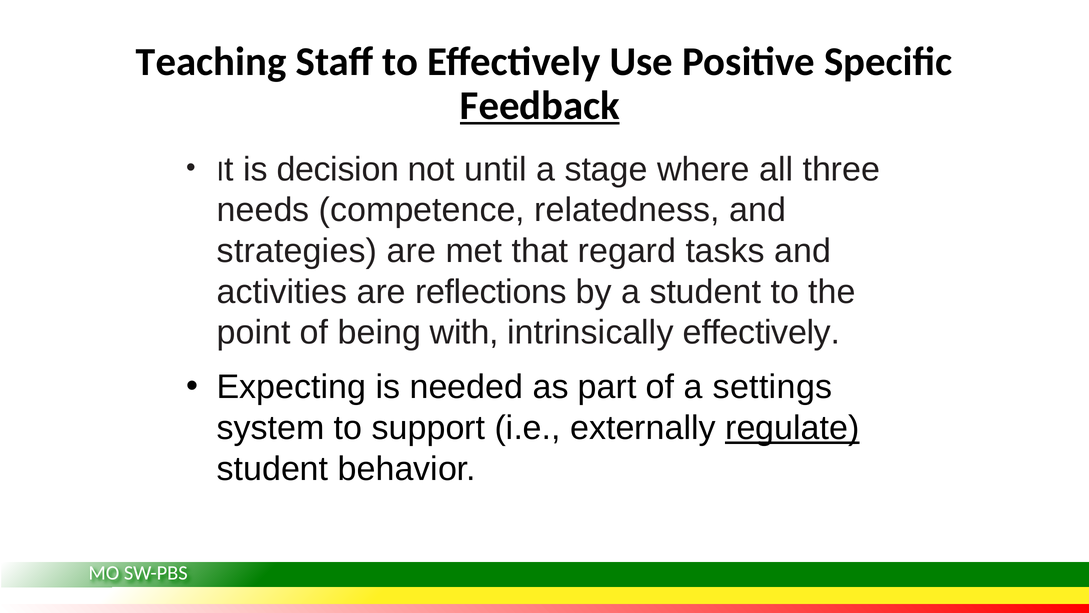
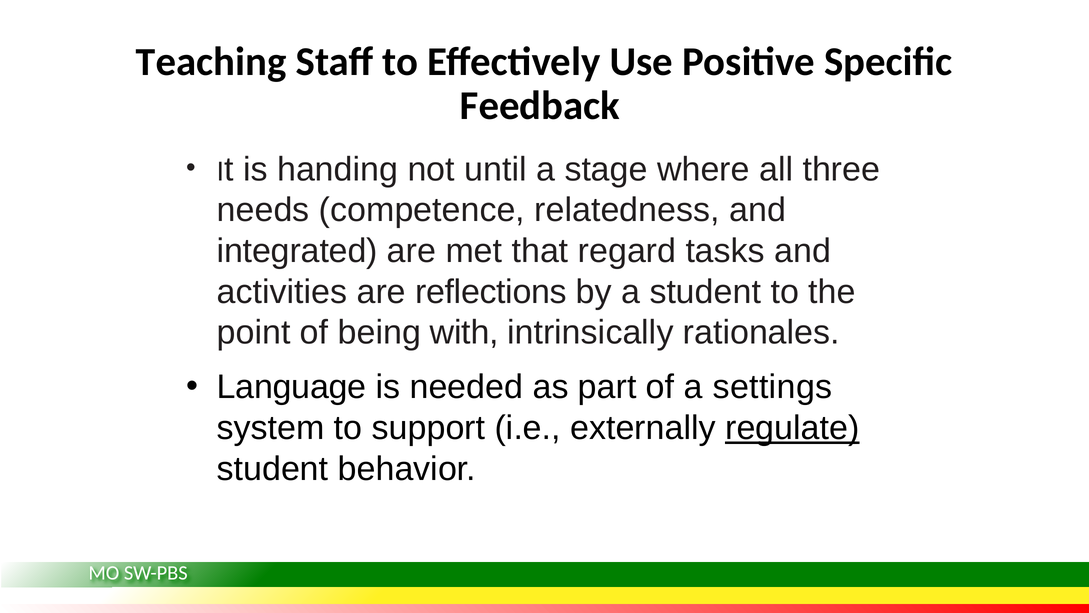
Feedback underline: present -> none
decision: decision -> handing
strategies: strategies -> integrated
intrinsically effectively: effectively -> rationales
Expecting: Expecting -> Language
